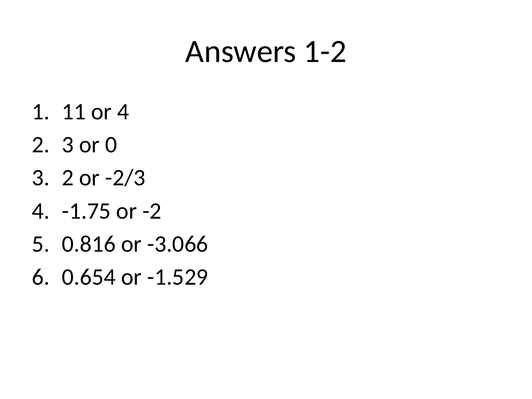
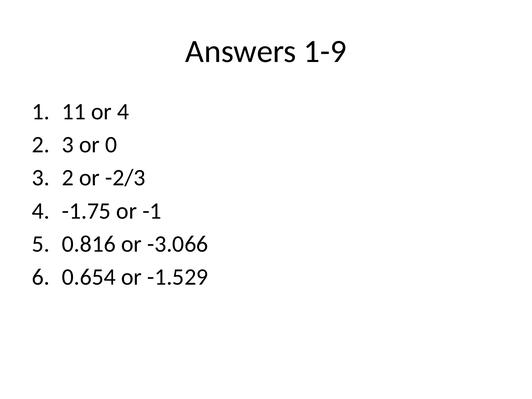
1-2: 1-2 -> 1-9
-2: -2 -> -1
